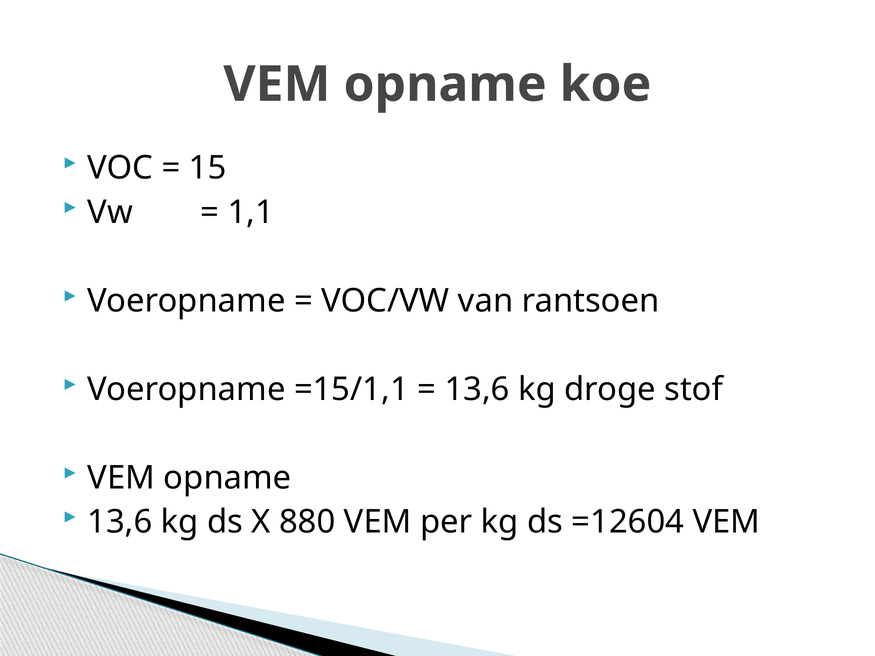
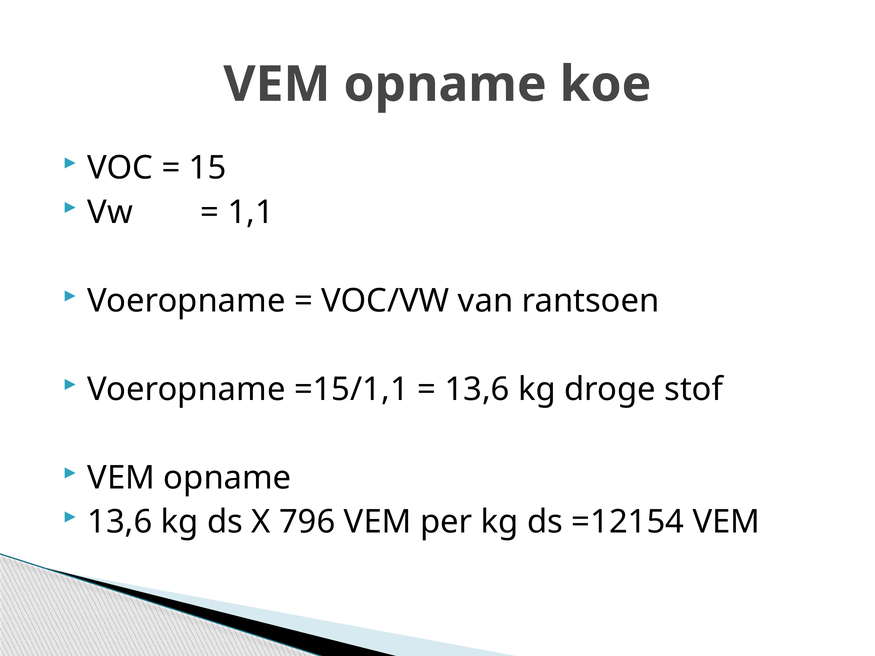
880: 880 -> 796
=12604: =12604 -> =12154
